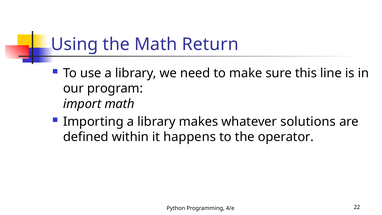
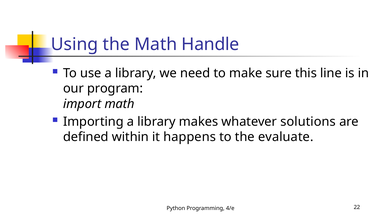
Return: Return -> Handle
operator: operator -> evaluate
